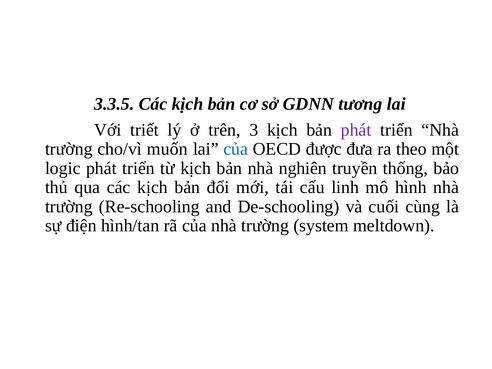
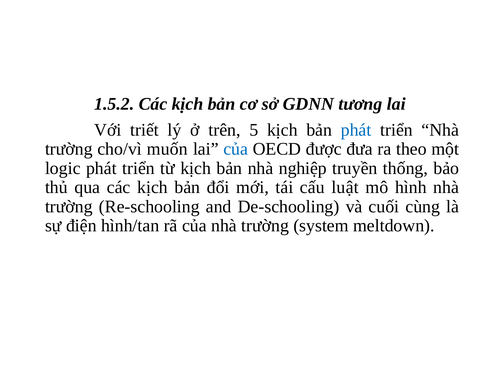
3.3.5: 3.3.5 -> 1.5.2
3: 3 -> 5
phát at (356, 130) colour: purple -> blue
nghiên: nghiên -> nghiệp
linh: linh -> luật
